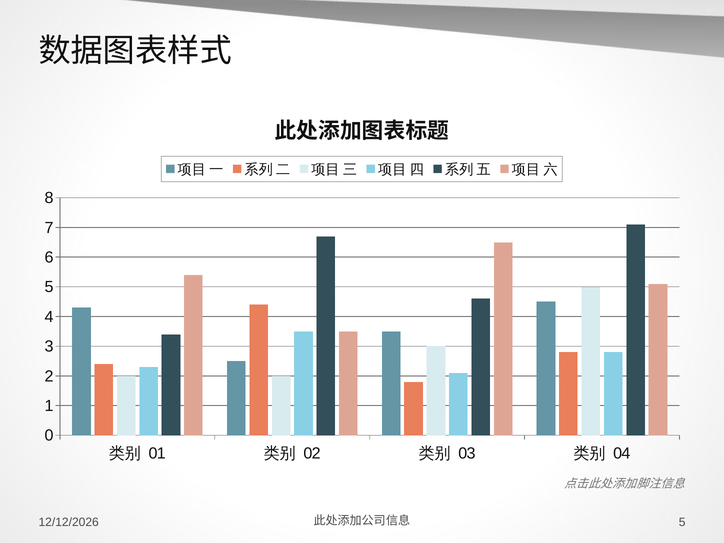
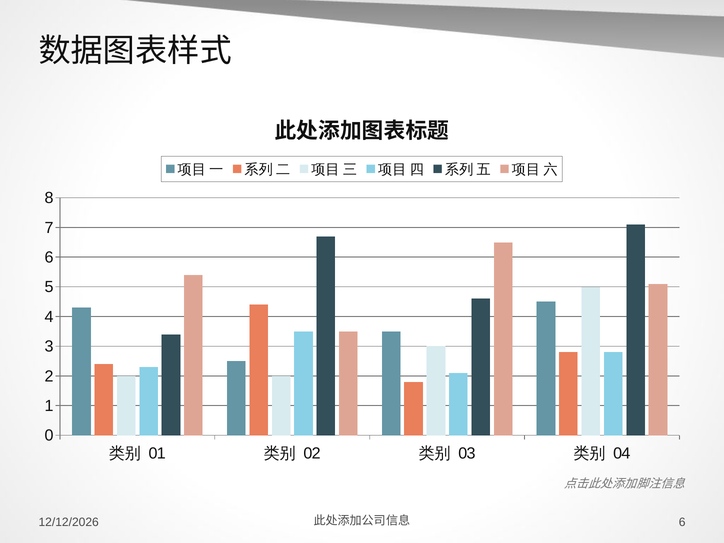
5 at (682, 522): 5 -> 6
